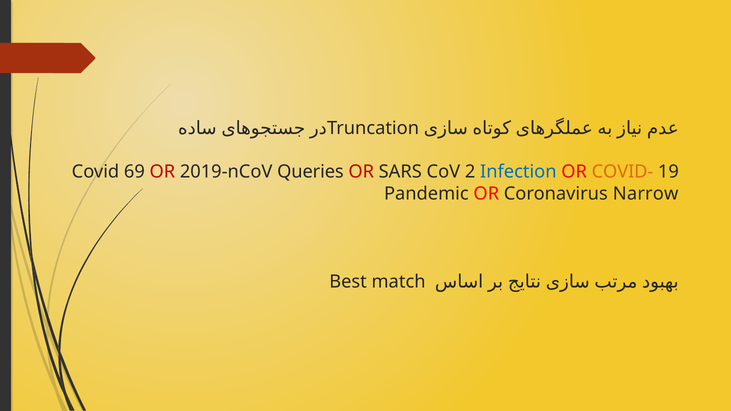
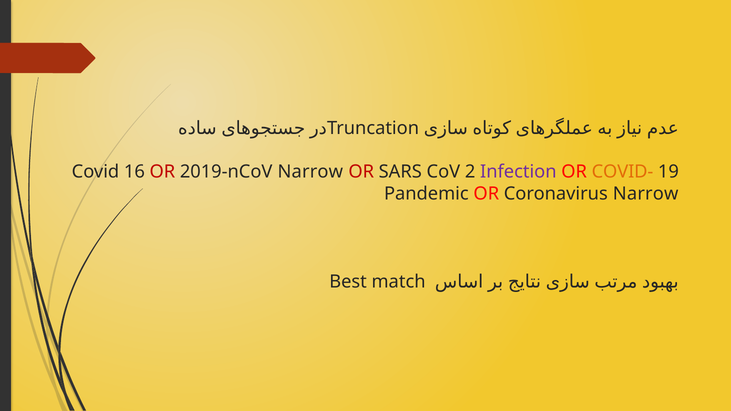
69: 69 -> 16
2019-nCoV Queries: Queries -> Narrow
Infection colour: blue -> purple
